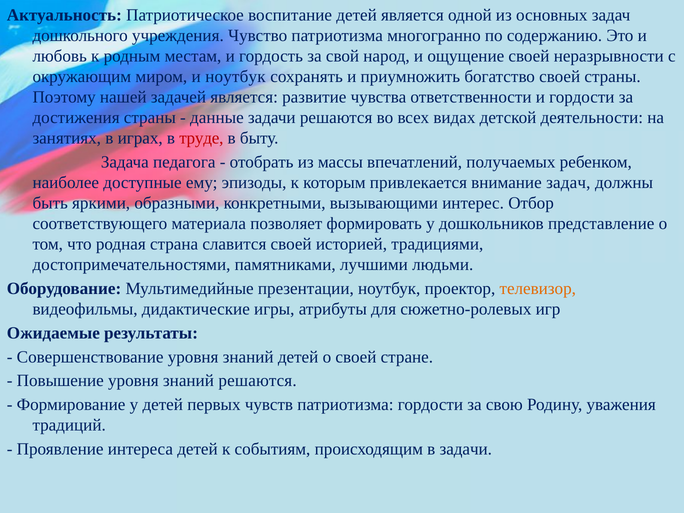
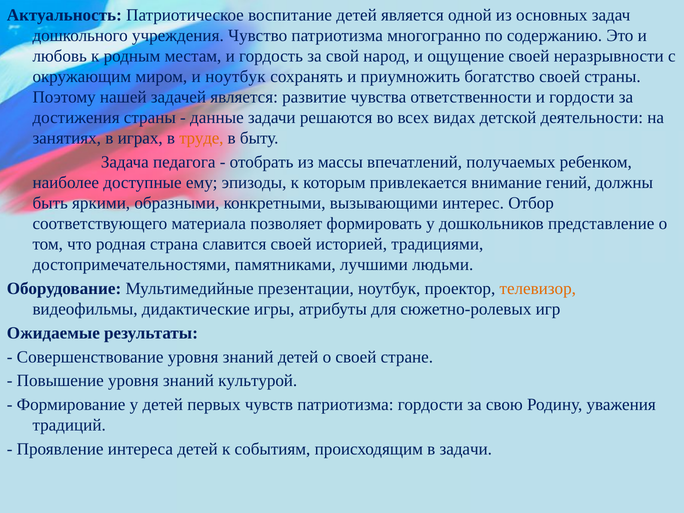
труде colour: red -> orange
внимание задач: задач -> гений
знаний решаются: решаются -> культурой
